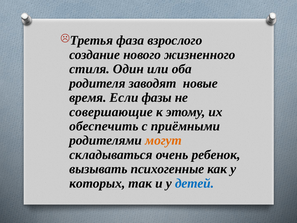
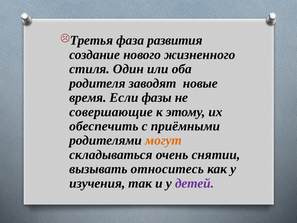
взрослого: взрослого -> развития
ребенок: ребенок -> снятии
психогенные: психогенные -> относитесь
которых: которых -> изучения
детей colour: blue -> purple
